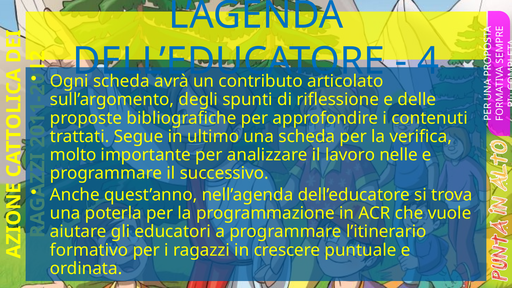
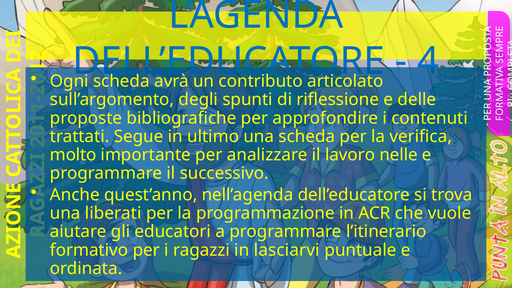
poterla: poterla -> liberati
crescere: crescere -> lasciarvi
